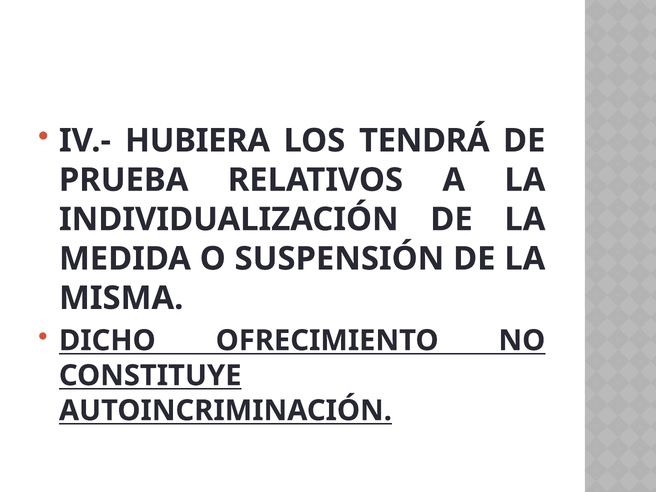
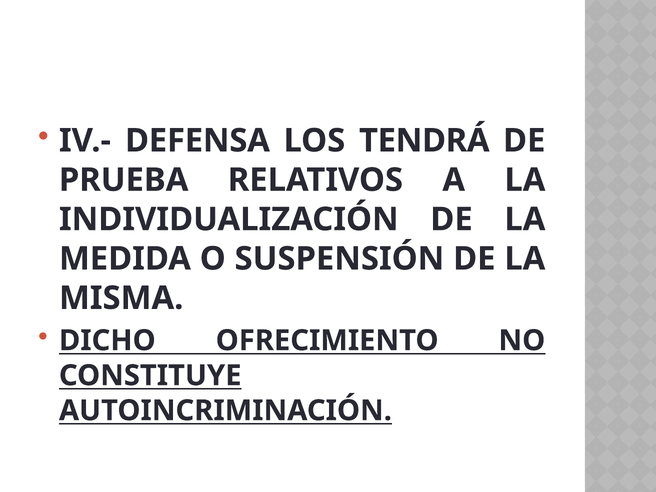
HUBIERA: HUBIERA -> DEFENSA
